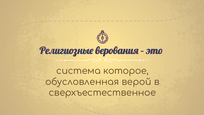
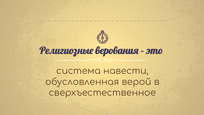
которое: которое -> навести
